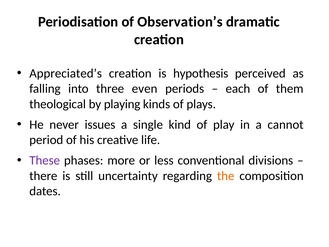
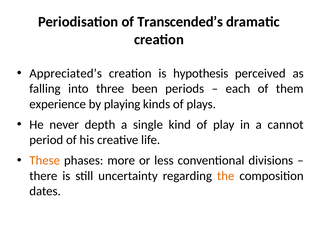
Observation’s: Observation’s -> Transcended’s
even: even -> been
theological: theological -> experience
issues: issues -> depth
These colour: purple -> orange
